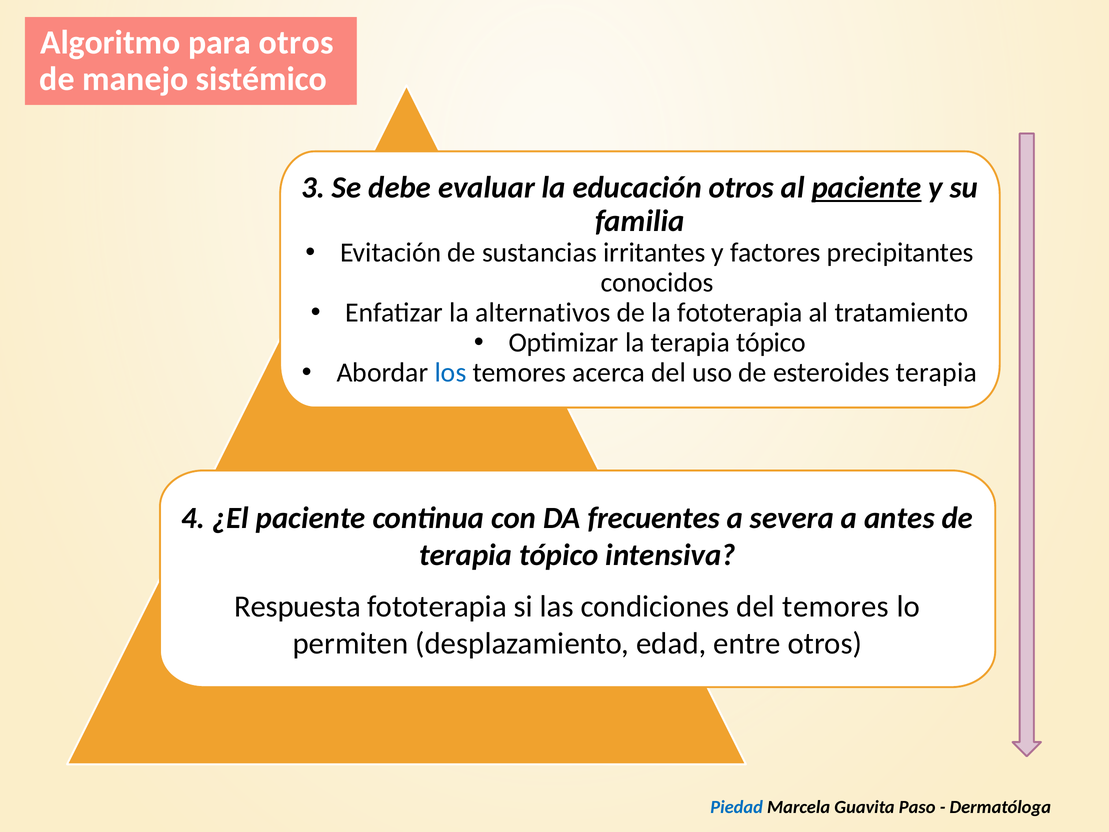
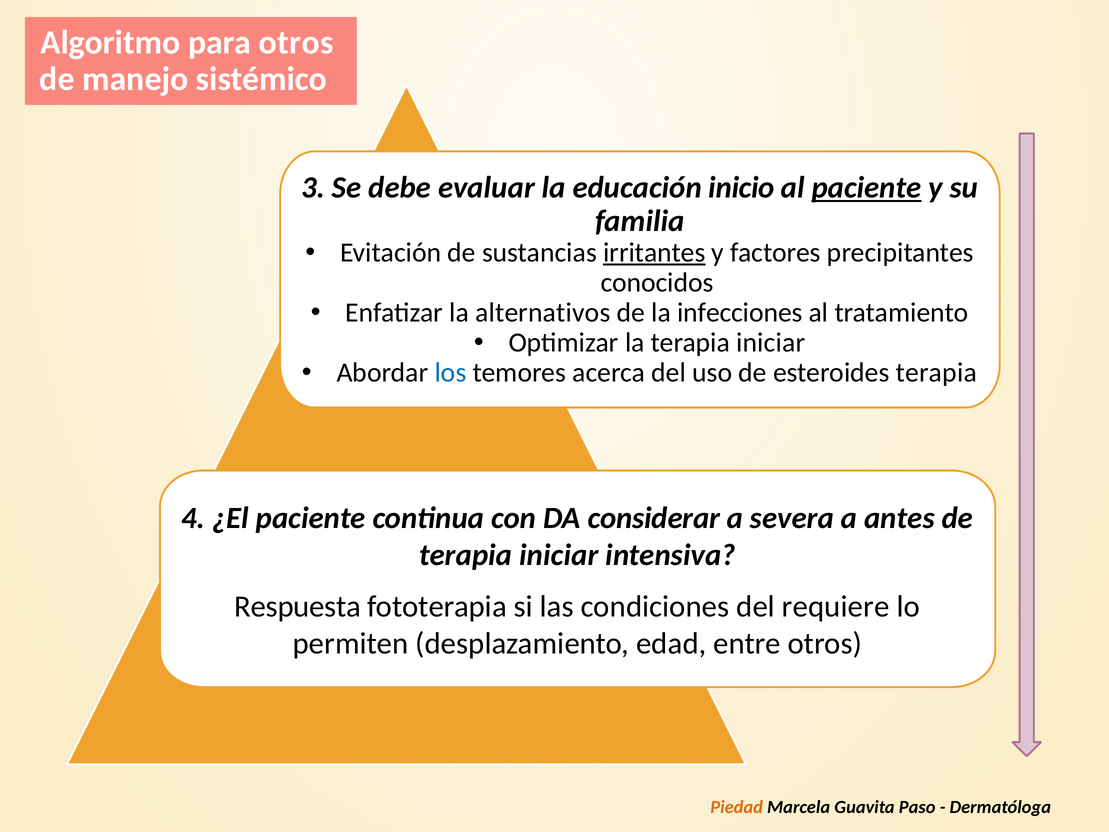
educación otros: otros -> inicio
irritantes underline: none -> present
la fototerapia: fototerapia -> infecciones
la terapia tópico: tópico -> iniciar
frecuentes: frecuentes -> considerar
tópico at (559, 555): tópico -> iniciar
del temores: temores -> requiere
Piedad colour: blue -> orange
